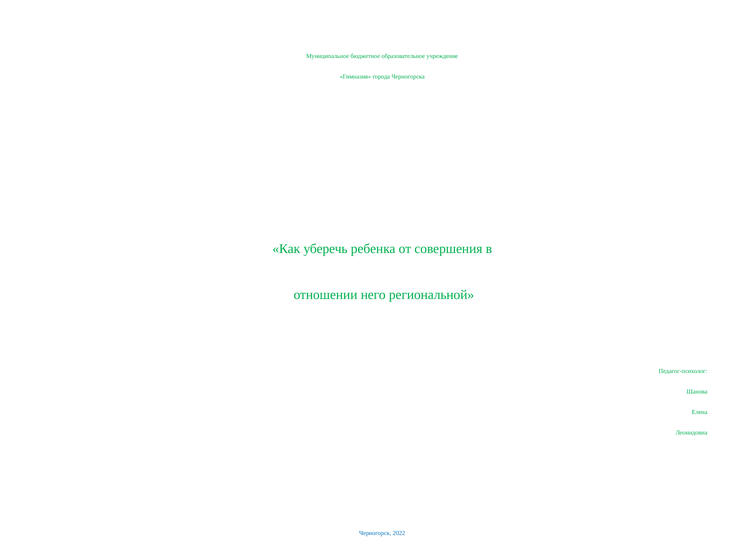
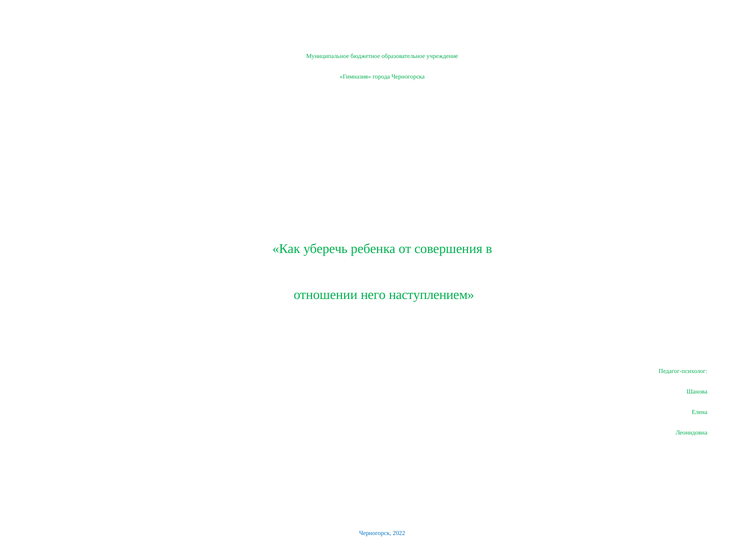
региональной: региональной -> наступлением
